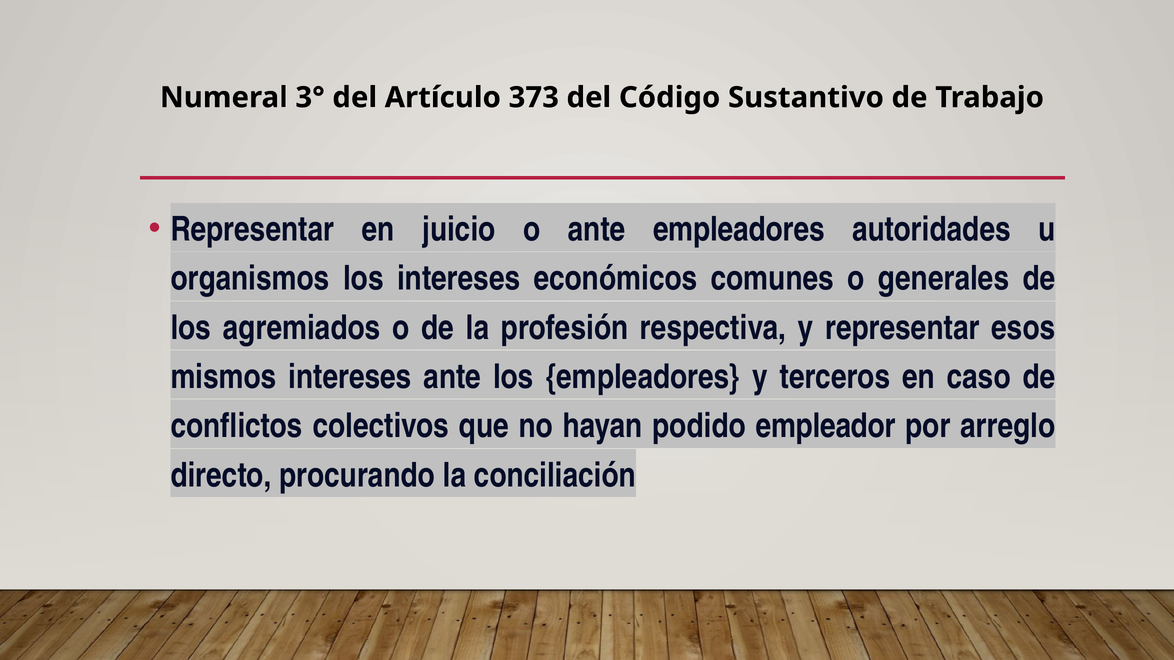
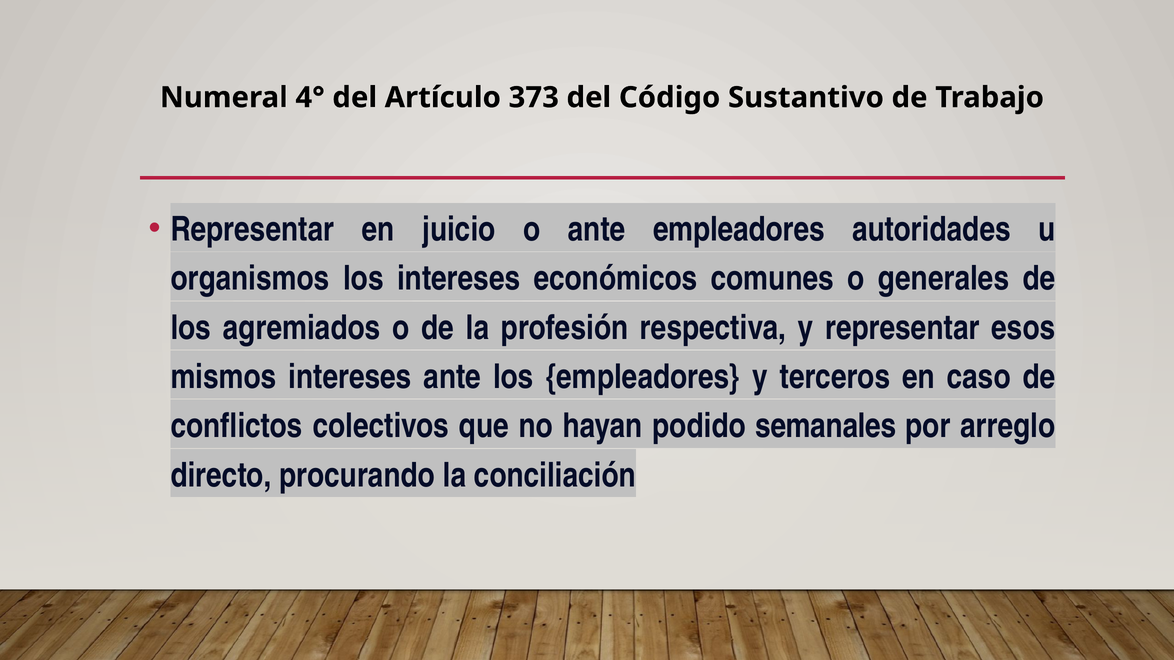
3°: 3° -> 4°
empleador: empleador -> semanales
